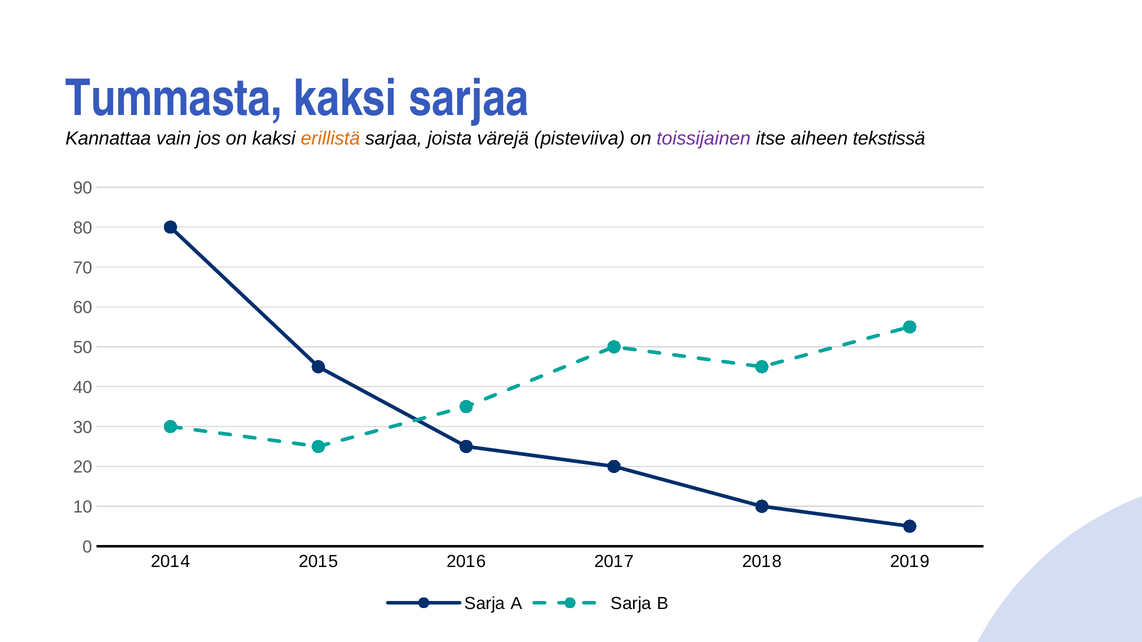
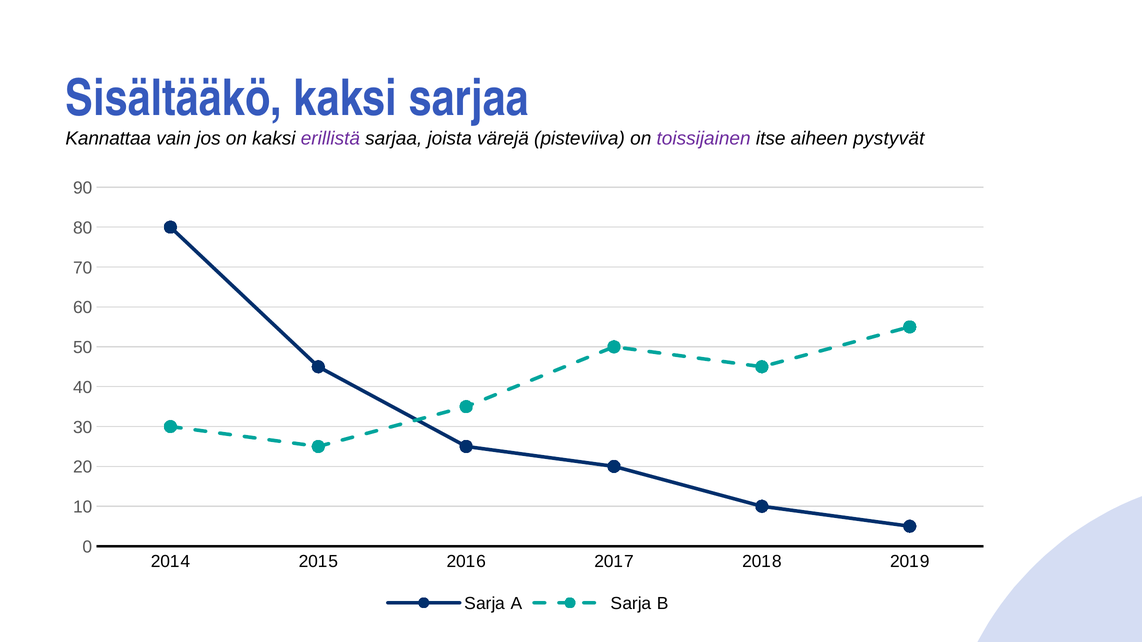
Tummasta: Tummasta -> Sisältääkö
erillistä colour: orange -> purple
tekstissä: tekstissä -> pystyvät
